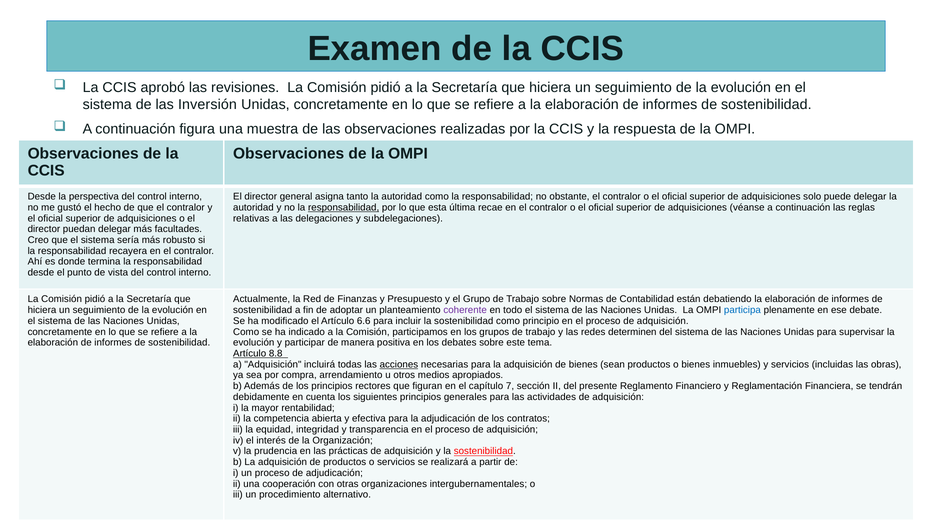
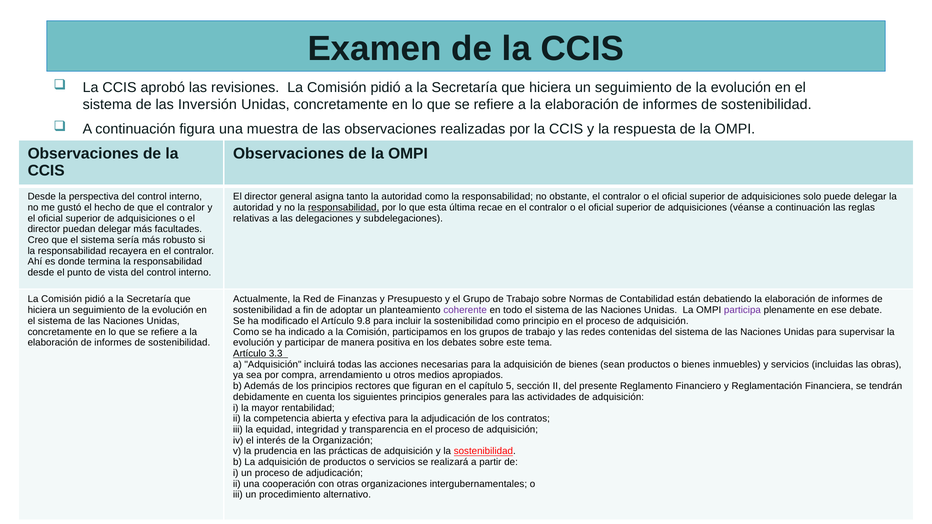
participa colour: blue -> purple
6.6: 6.6 -> 9.8
determinen: determinen -> contenidas
8.8: 8.8 -> 3.3
acciones underline: present -> none
7: 7 -> 5
